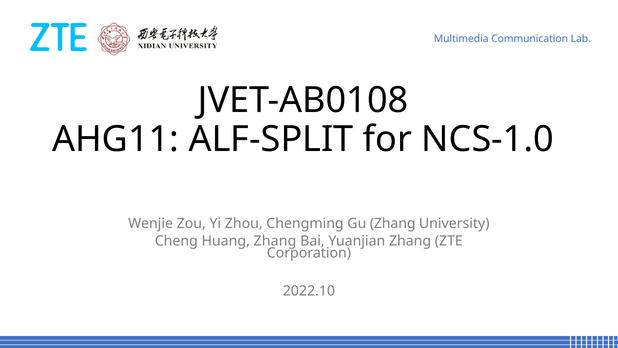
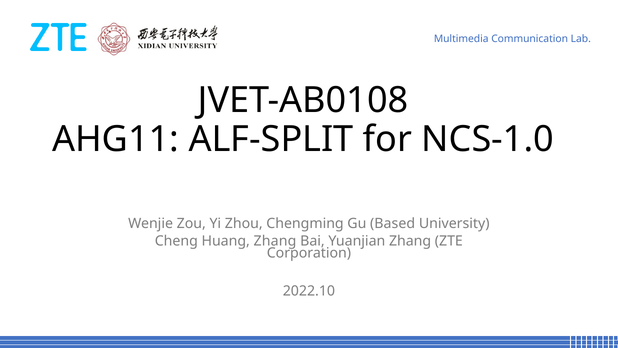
Gu Zhang: Zhang -> Based
